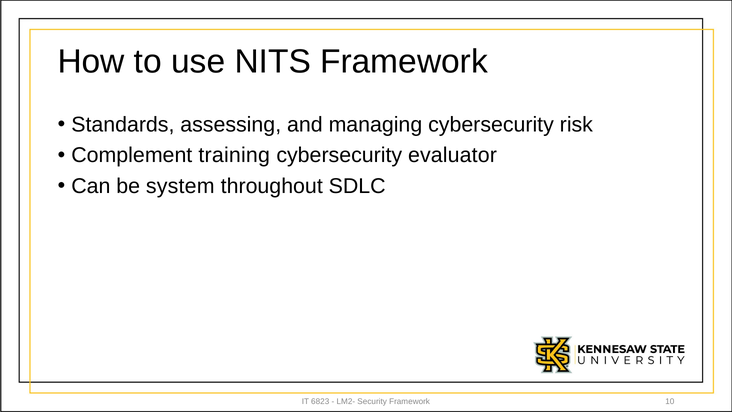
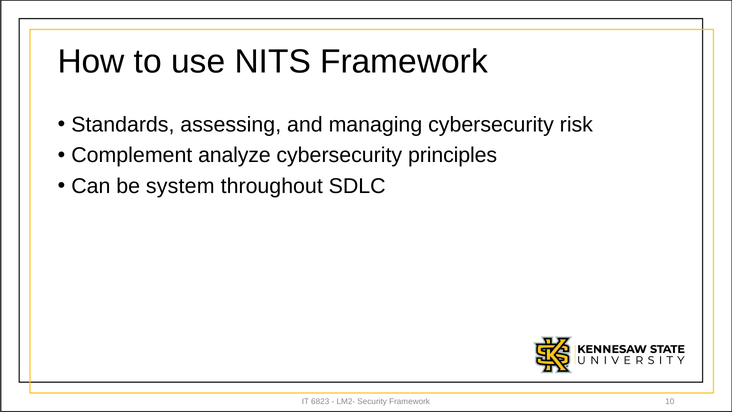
training: training -> analyze
evaluator: evaluator -> principles
